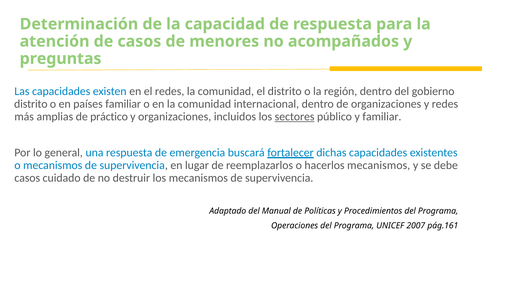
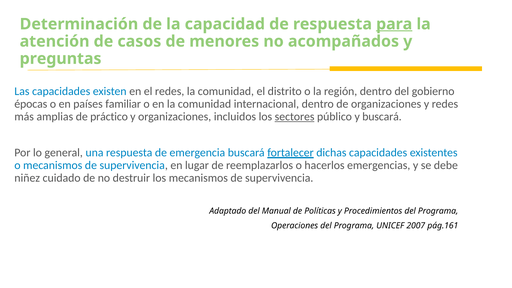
para underline: none -> present
distrito at (31, 104): distrito -> épocas
y familiar: familiar -> buscará
hacerlos mecanismos: mecanismos -> emergencias
casos at (27, 178): casos -> niñez
